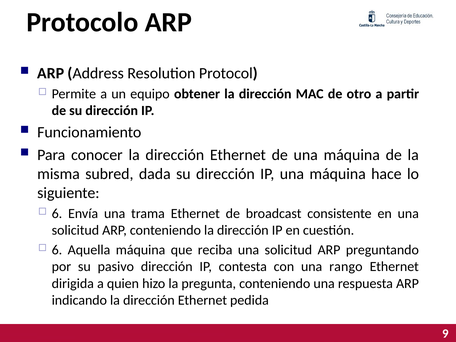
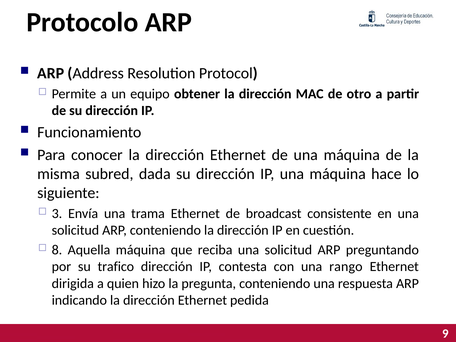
6 at (57, 214): 6 -> 3
6 at (57, 250): 6 -> 8
pasivo: pasivo -> trafico
